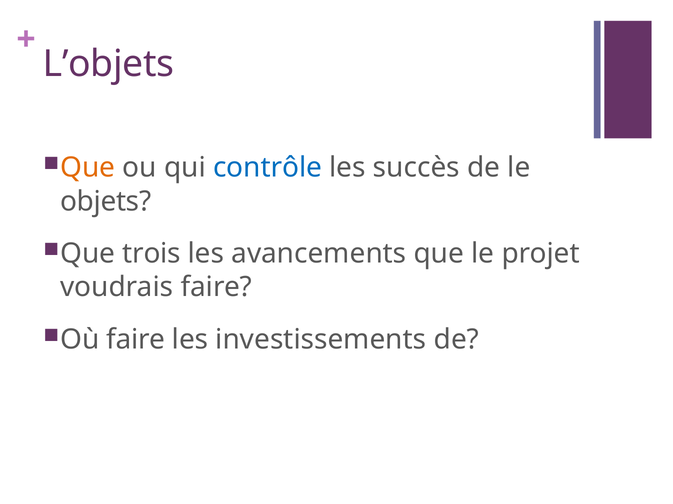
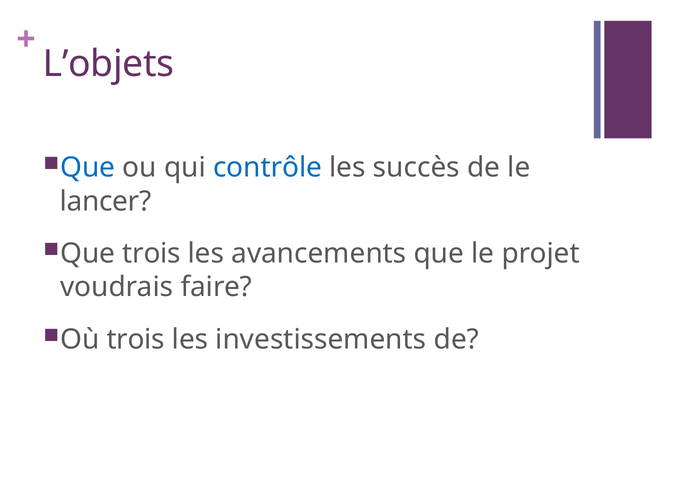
Que at (88, 168) colour: orange -> blue
objets: objets -> lancer
Où faire: faire -> trois
